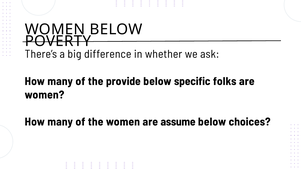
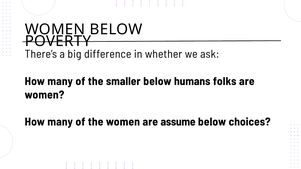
provide: provide -> smaller
specific: specific -> humans
